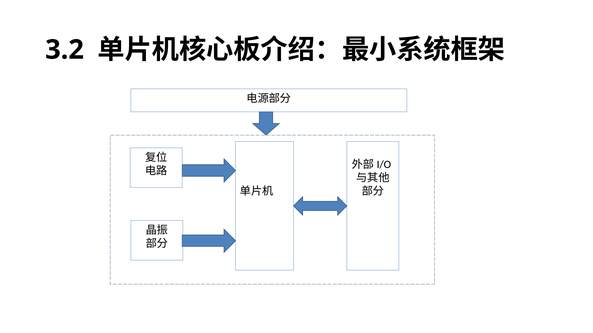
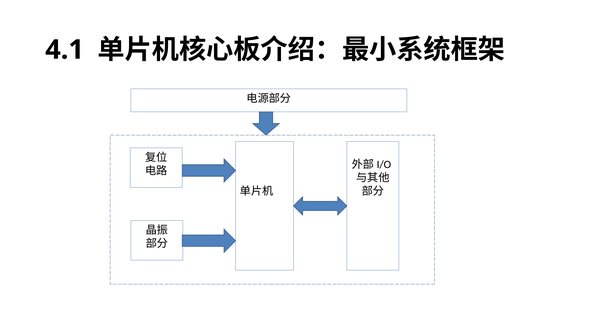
3.2: 3.2 -> 4.1
